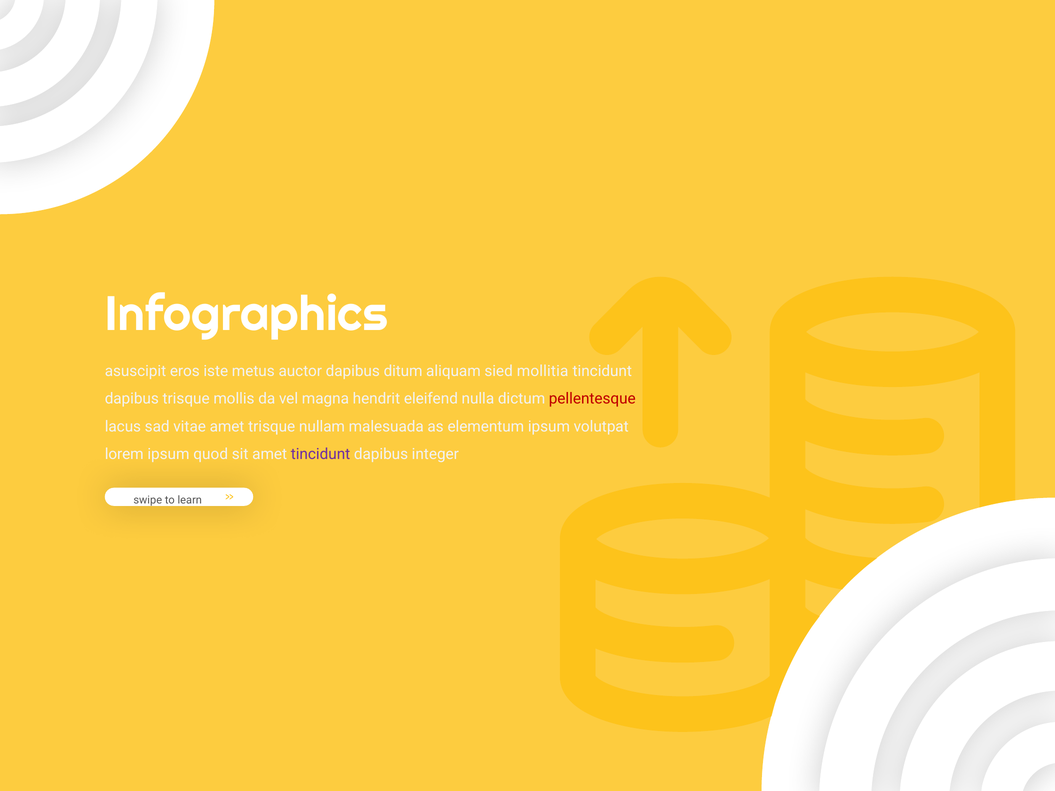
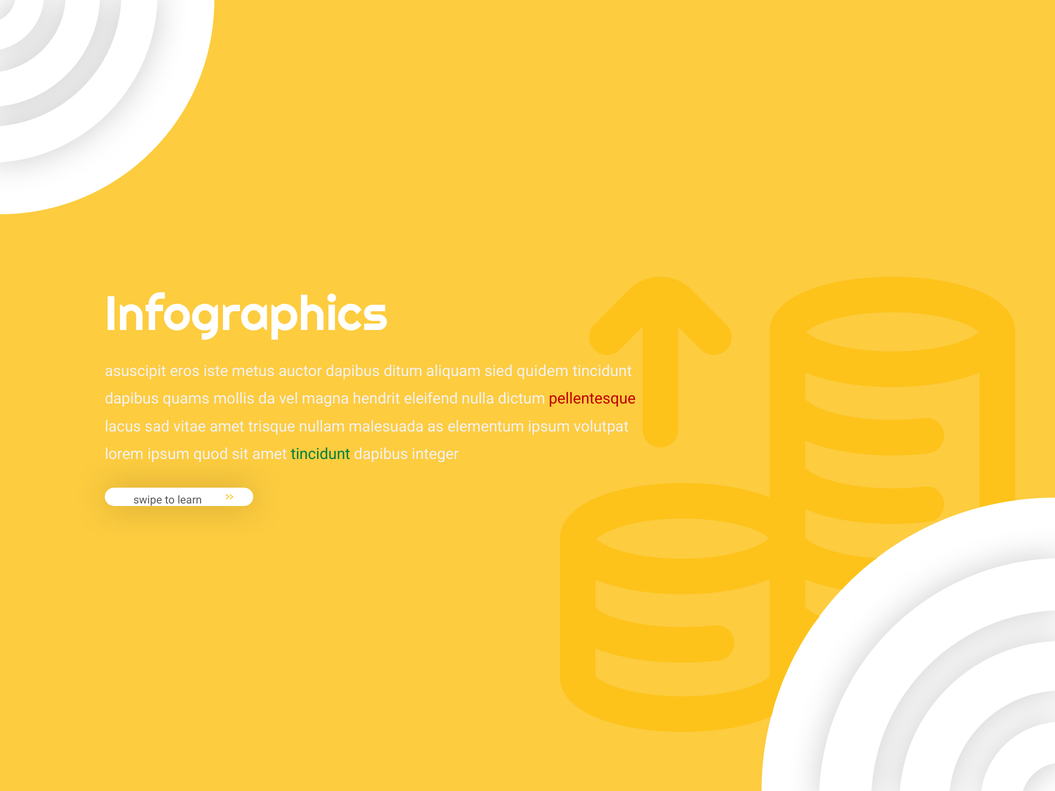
mollitia: mollitia -> quidem
dapibus trisque: trisque -> quams
tincidunt at (321, 454) colour: purple -> green
